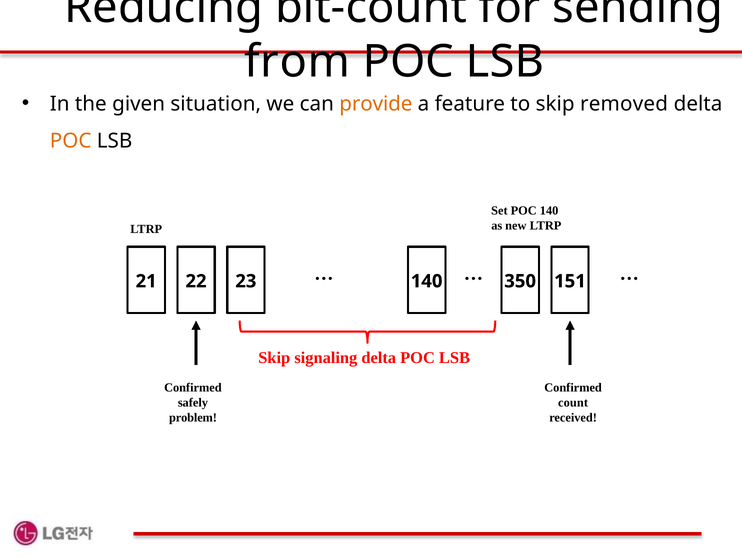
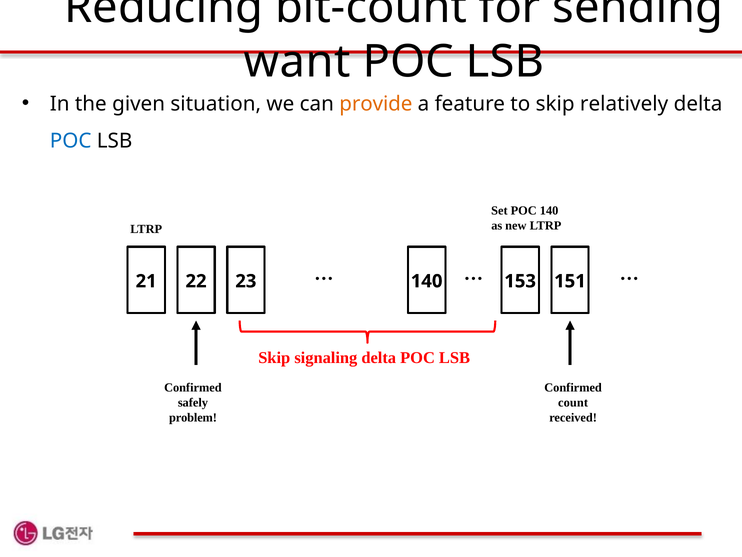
from: from -> want
removed: removed -> relatively
POC at (71, 141) colour: orange -> blue
350: 350 -> 153
